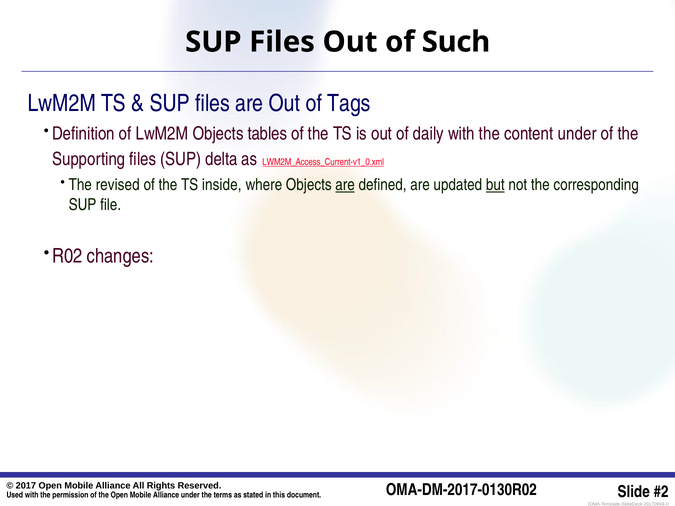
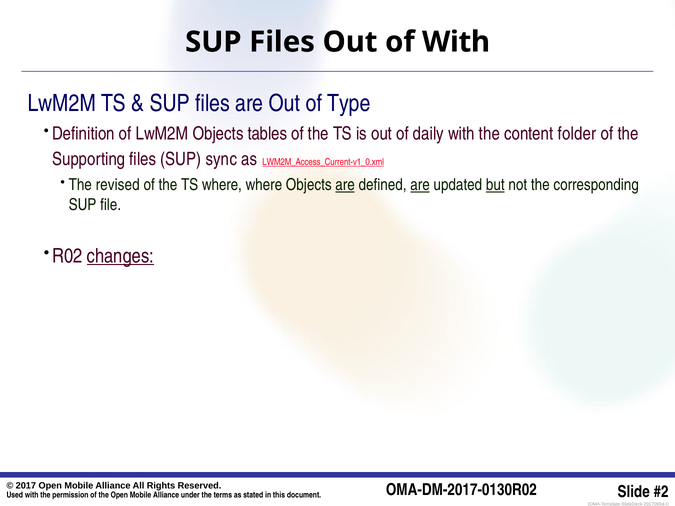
of Such: Such -> With
Tags: Tags -> Type
content under: under -> folder
delta: delta -> sync
TS inside: inside -> where
are at (420, 185) underline: none -> present
changes underline: none -> present
